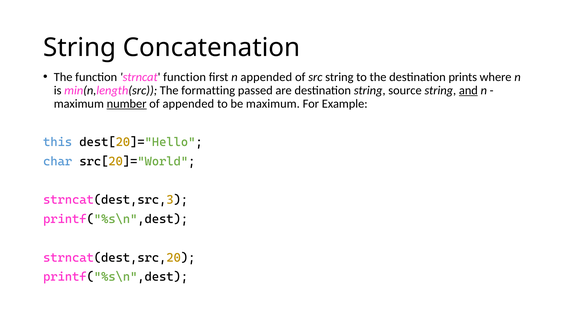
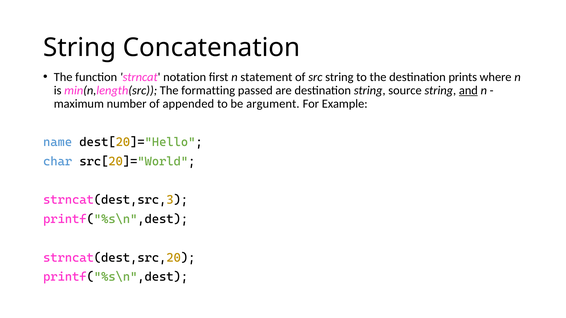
strncat function: function -> notation
n appended: appended -> statement
number underline: present -> none
be maximum: maximum -> argument
this: this -> name
